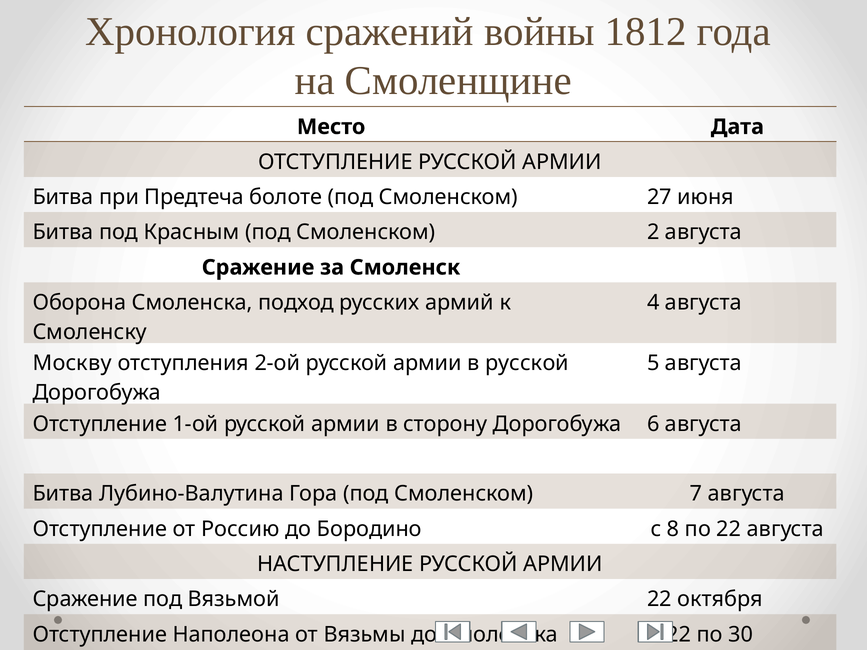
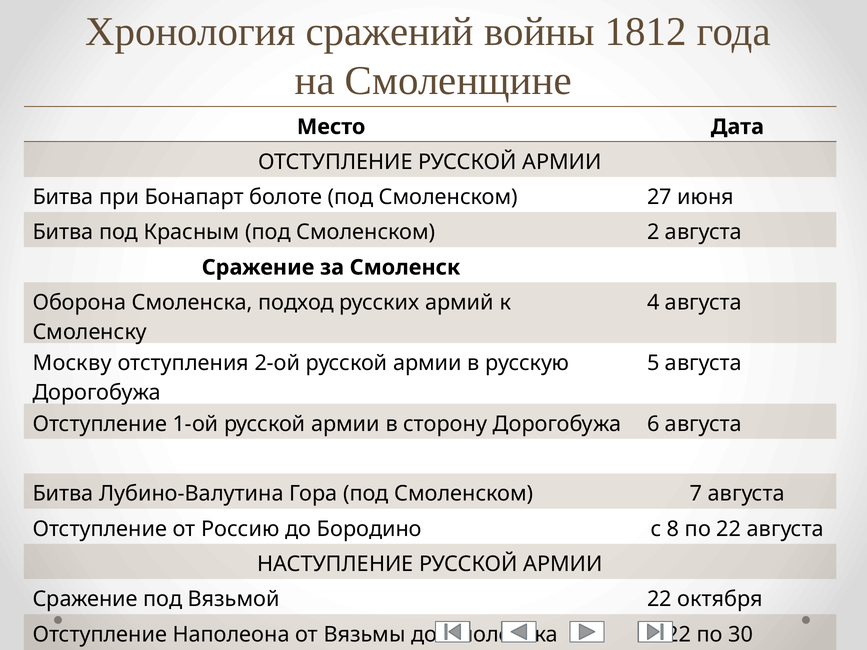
Предтеча: Предтеча -> Бонапарт
в русской: русской -> русскую
